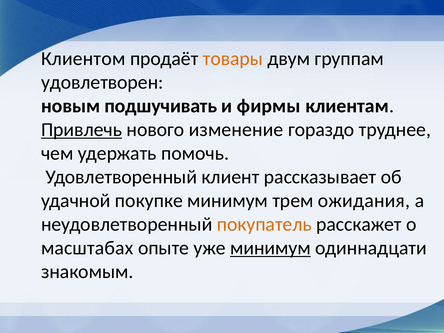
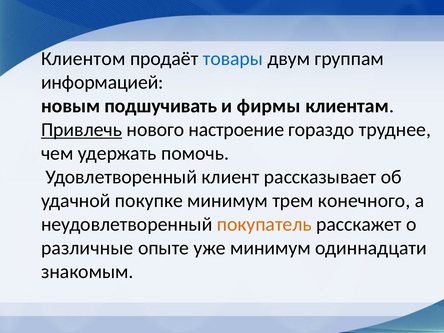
товары colour: orange -> blue
удовлетворен: удовлетворен -> информацией
изменение: изменение -> настроение
ожидания: ожидания -> конечного
масштабах: масштабах -> различные
минимум at (270, 248) underline: present -> none
